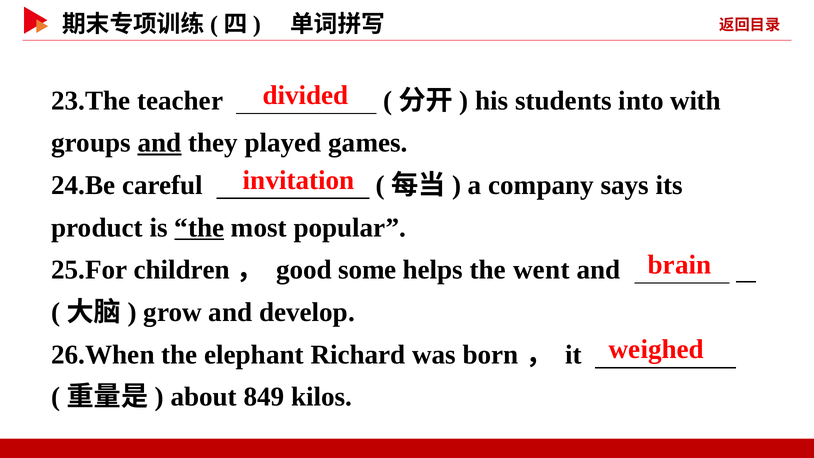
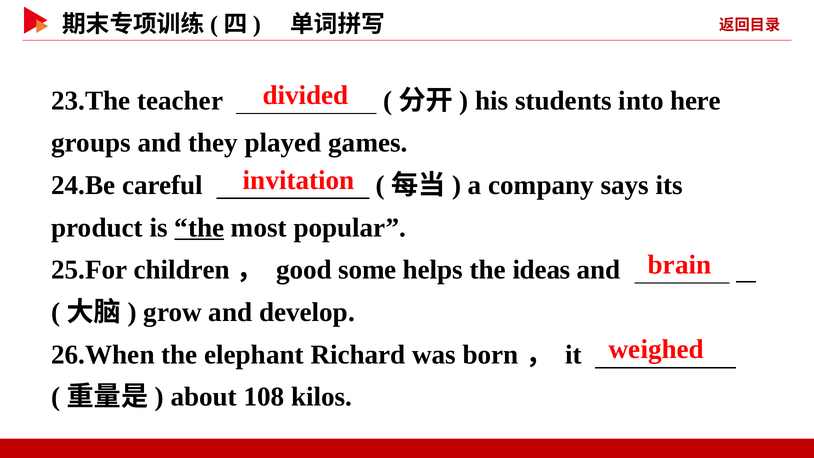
with: with -> here
and at (159, 143) underline: present -> none
went: went -> ideas
849: 849 -> 108
